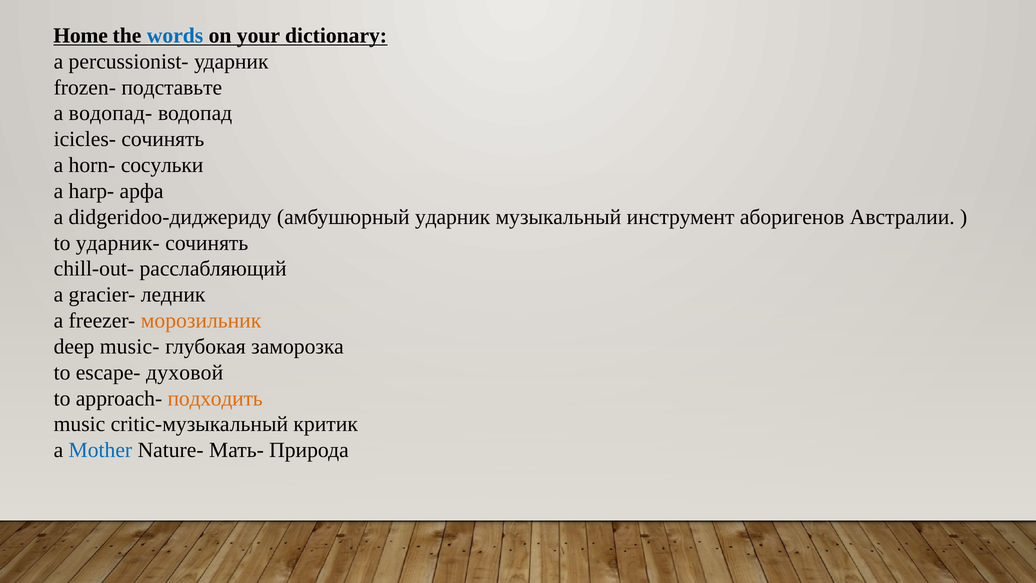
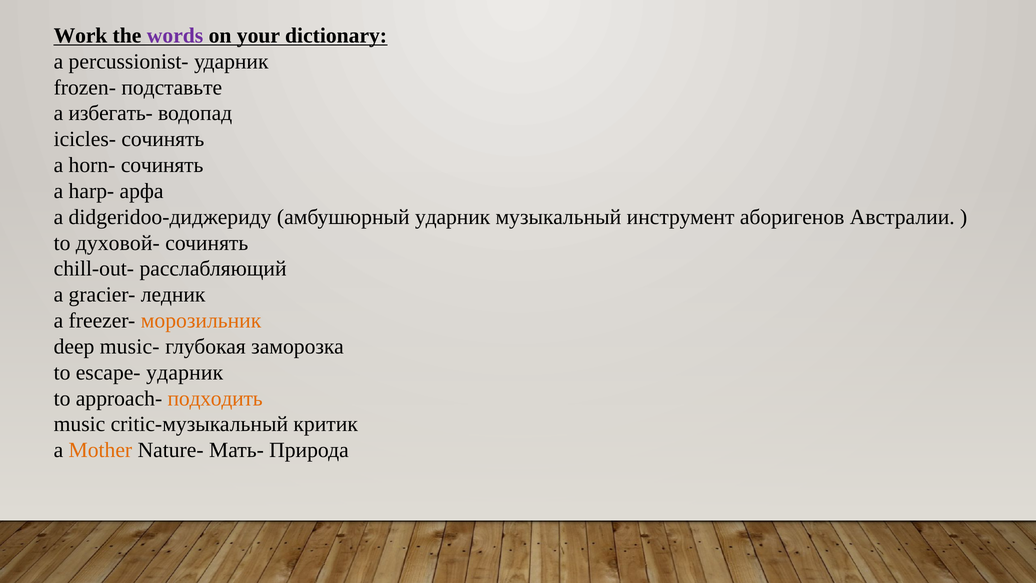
Home: Home -> Work
words colour: blue -> purple
водопад-: водопад- -> избегать-
horn- сосульки: сосульки -> сочинять
ударник-: ударник- -> духовой-
escape- духовой: духовой -> ударник
Mother colour: blue -> orange
